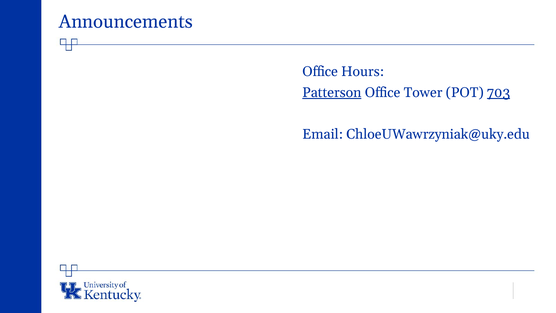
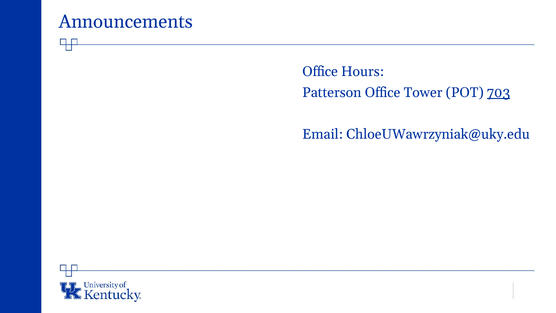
Patterson underline: present -> none
